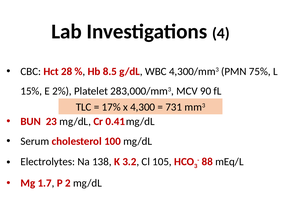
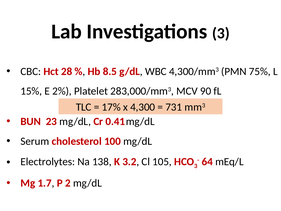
Investigations 4: 4 -> 3
88: 88 -> 64
